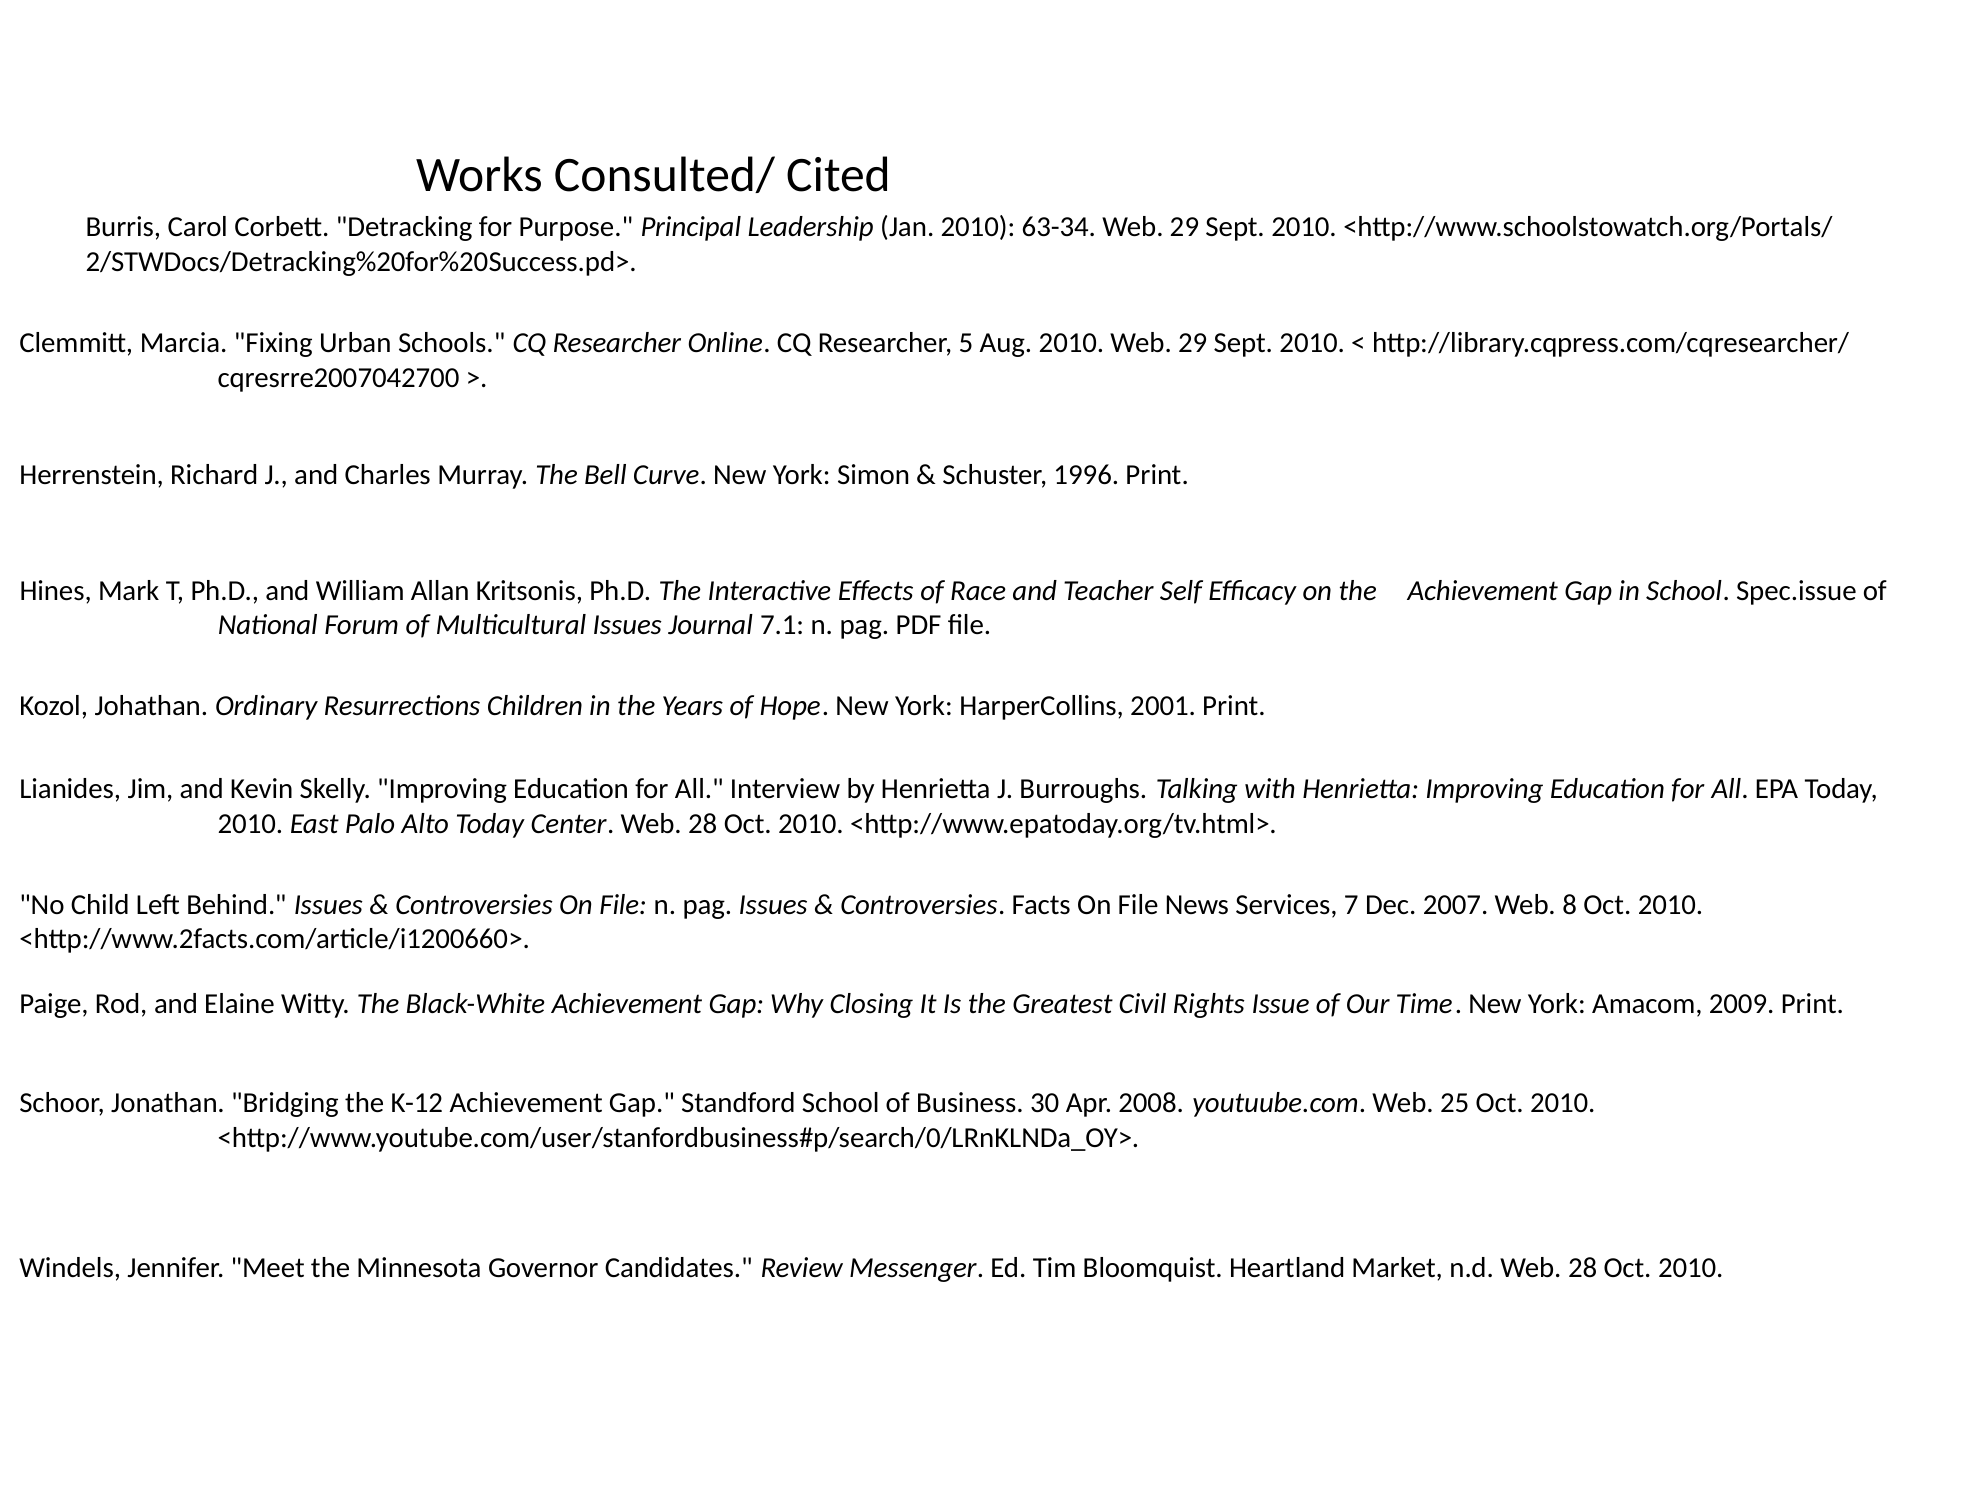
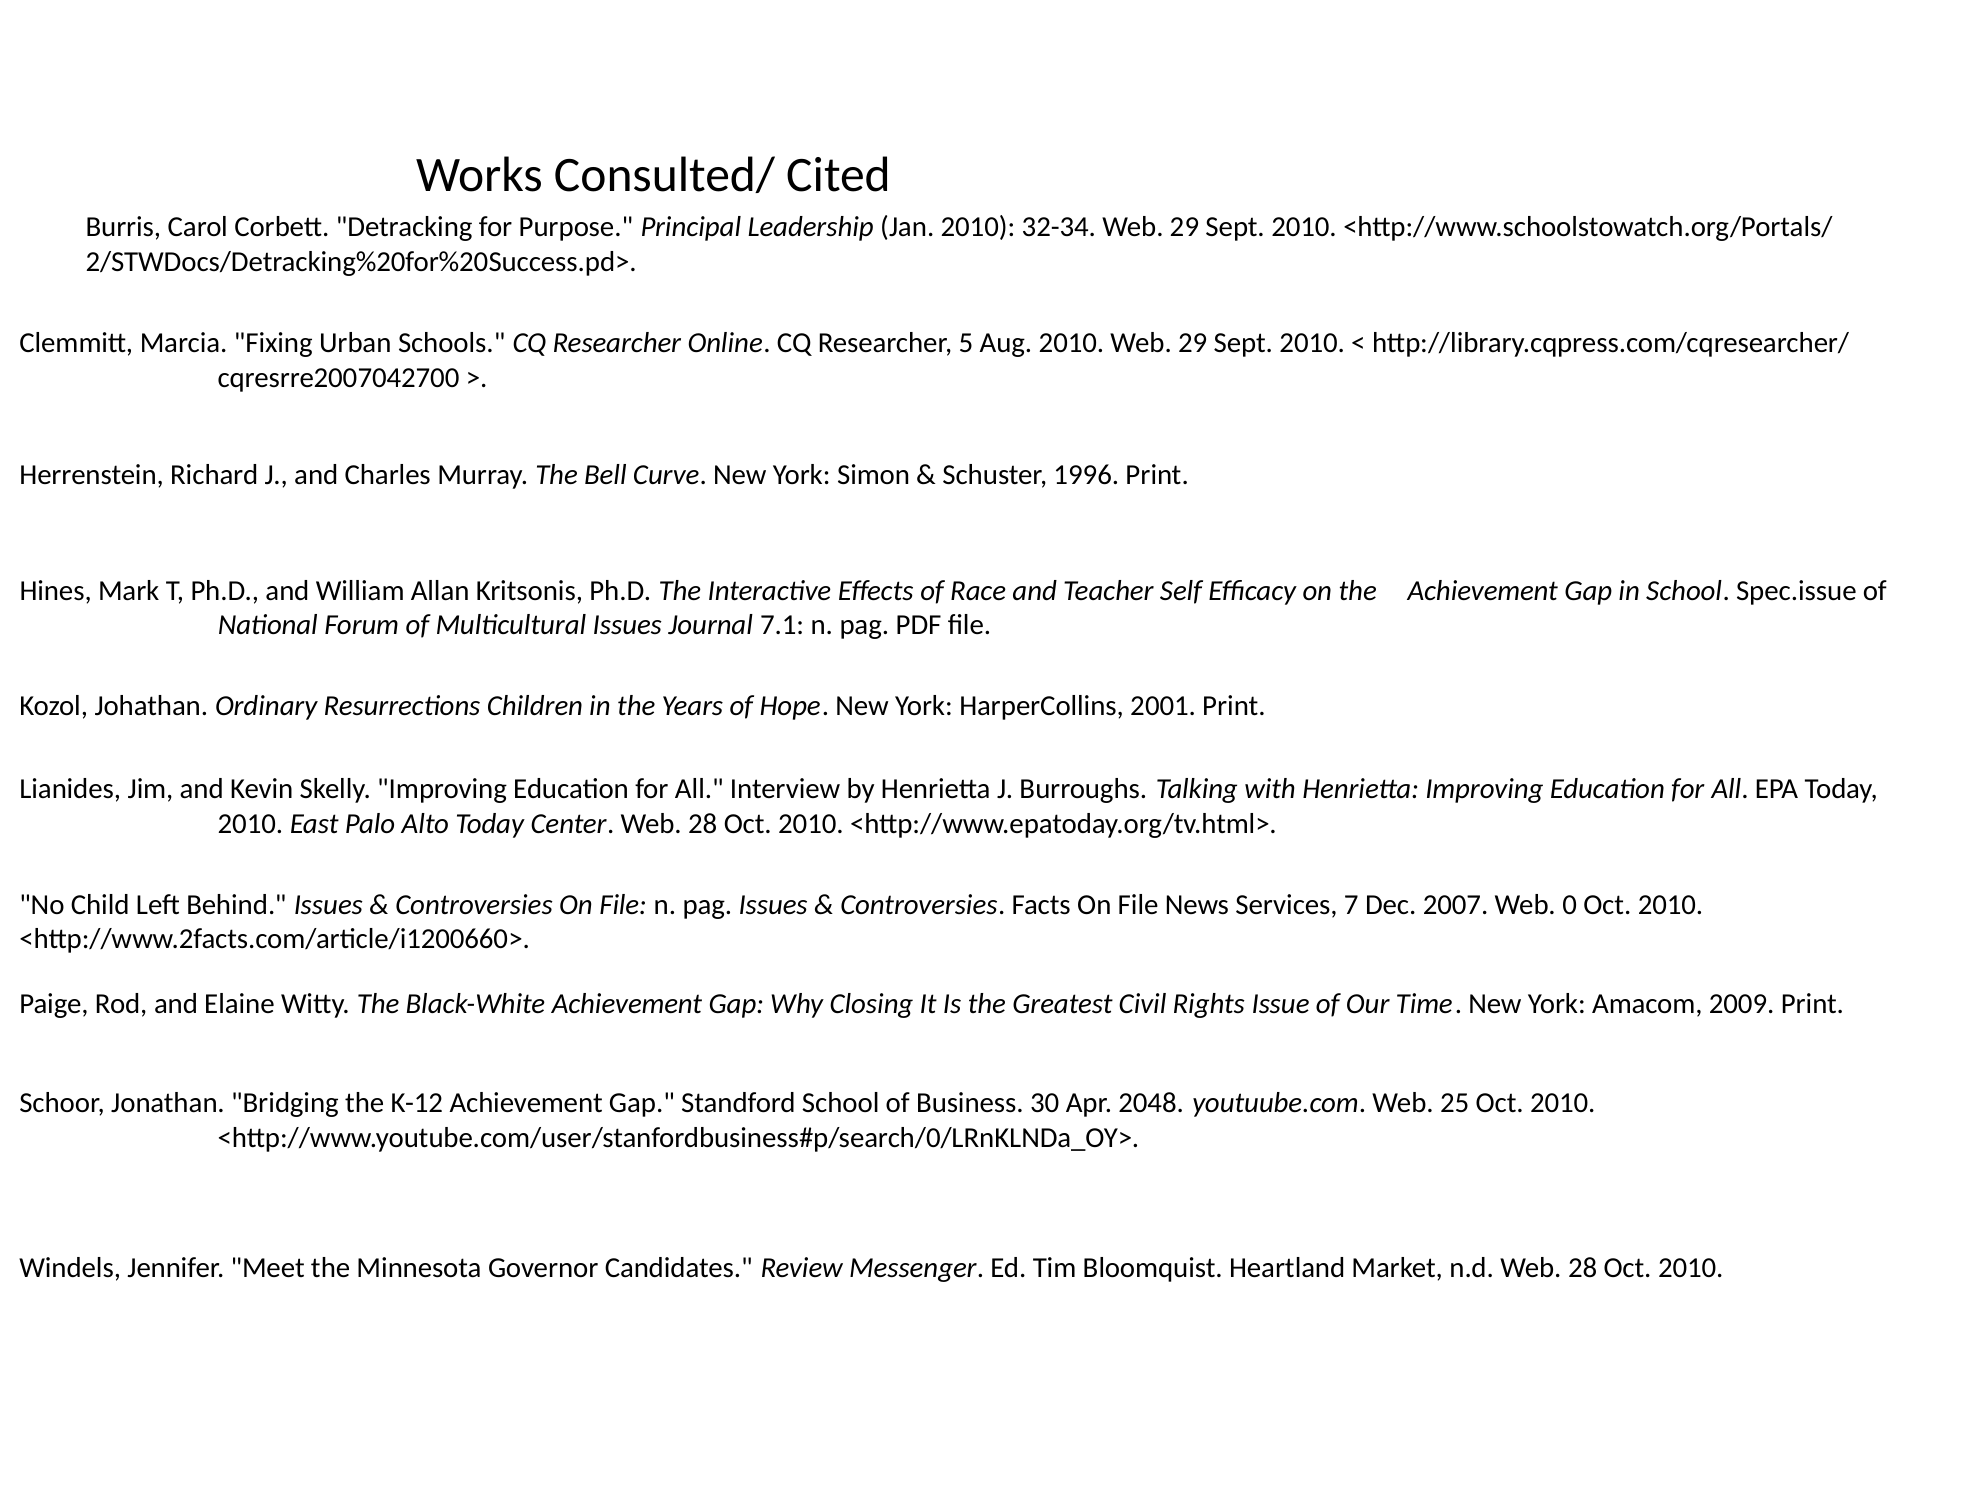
63-34: 63-34 -> 32-34
8: 8 -> 0
2008: 2008 -> 2048
